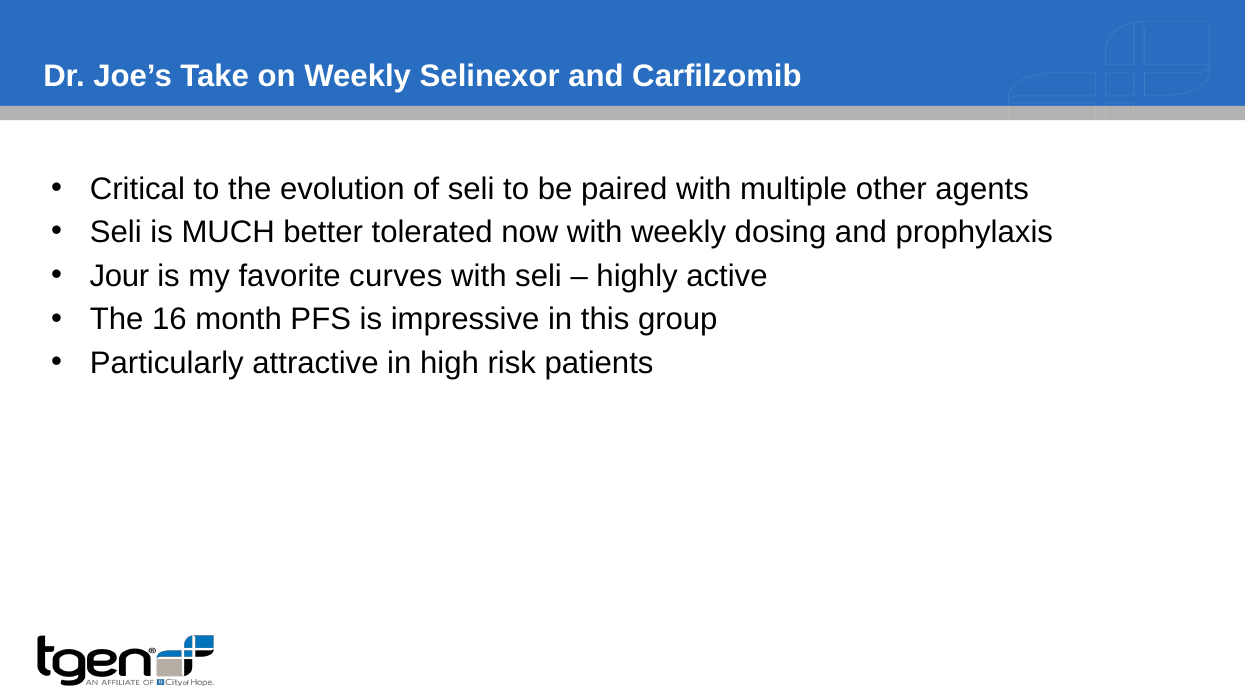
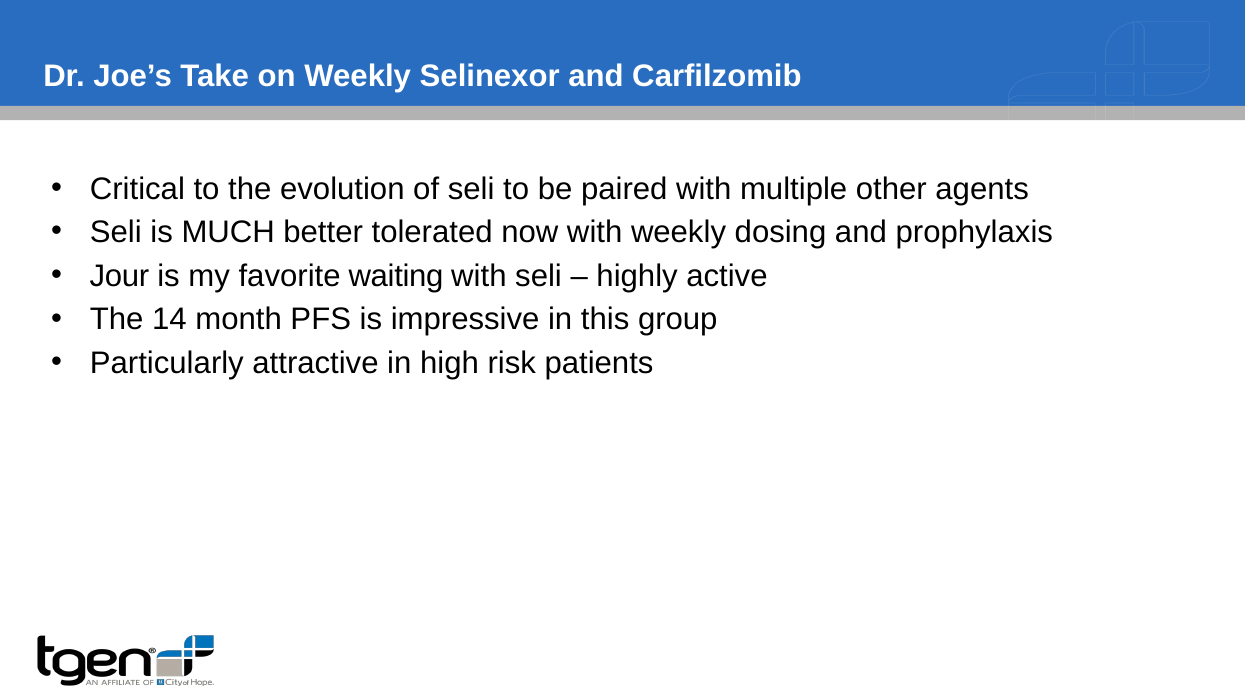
curves: curves -> waiting
16: 16 -> 14
